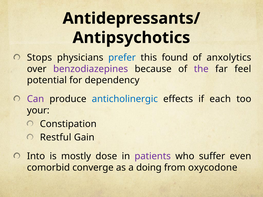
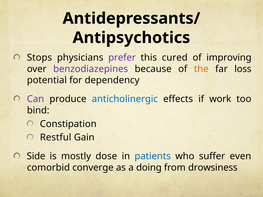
prefer colour: blue -> purple
found: found -> cured
anxolytics: anxolytics -> improving
the colour: purple -> orange
feel: feel -> loss
each: each -> work
your: your -> bind
Into: Into -> Side
patients colour: purple -> blue
oxycodone: oxycodone -> drowsiness
